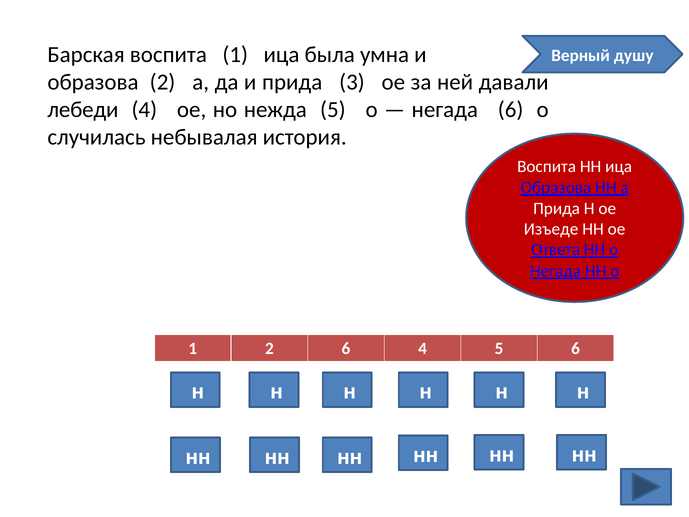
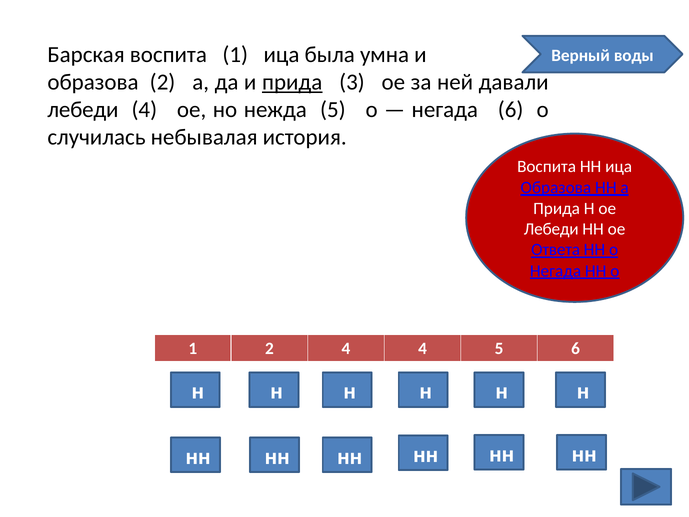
душу: душу -> воды
прида at (292, 82) underline: none -> present
Изъеде at (551, 229): Изъеде -> Лебеди
2 6: 6 -> 4
